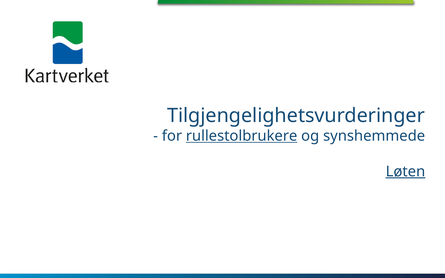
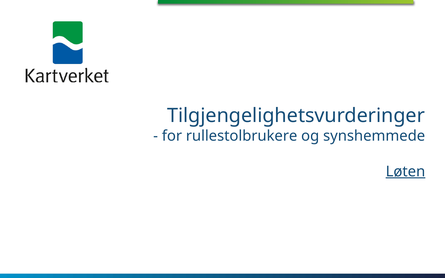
rullestolbrukere underline: present -> none
